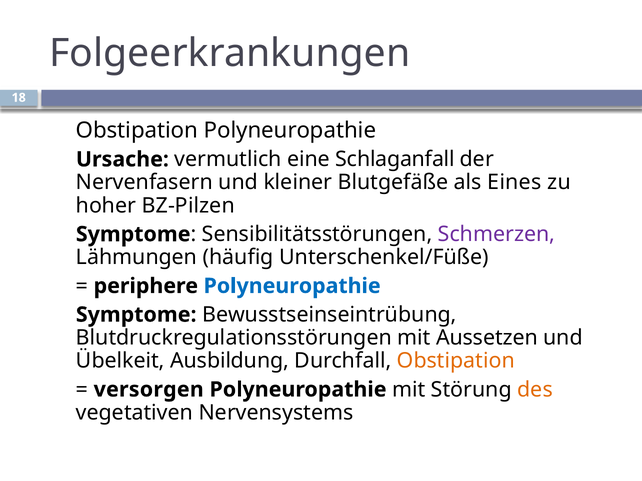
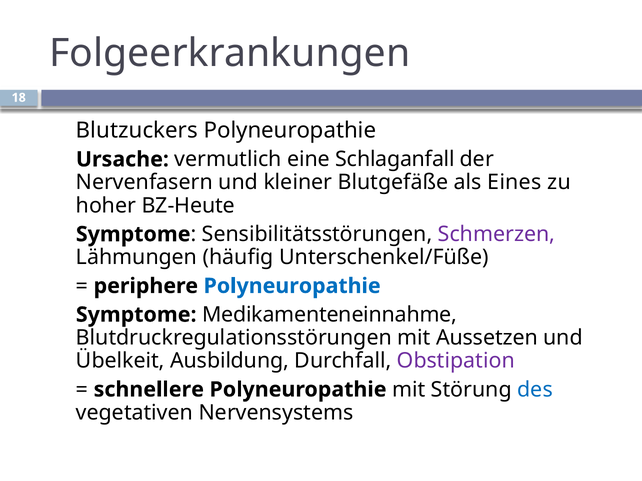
Obstipation at (137, 130): Obstipation -> Blutzuckers
BZ-Pilzen: BZ-Pilzen -> BZ-Heute
Bewusstseinseintrübung: Bewusstseinseintrübung -> Medikamenteneinnahme
Obstipation at (456, 361) colour: orange -> purple
versorgen: versorgen -> schnellere
des colour: orange -> blue
